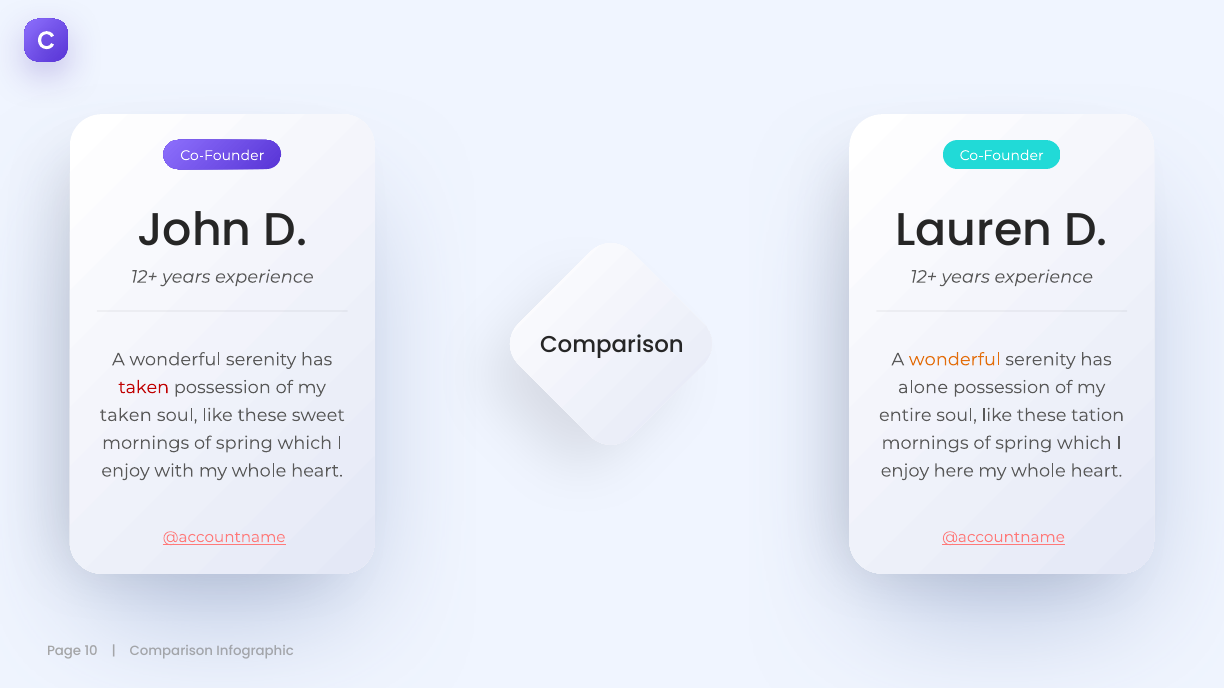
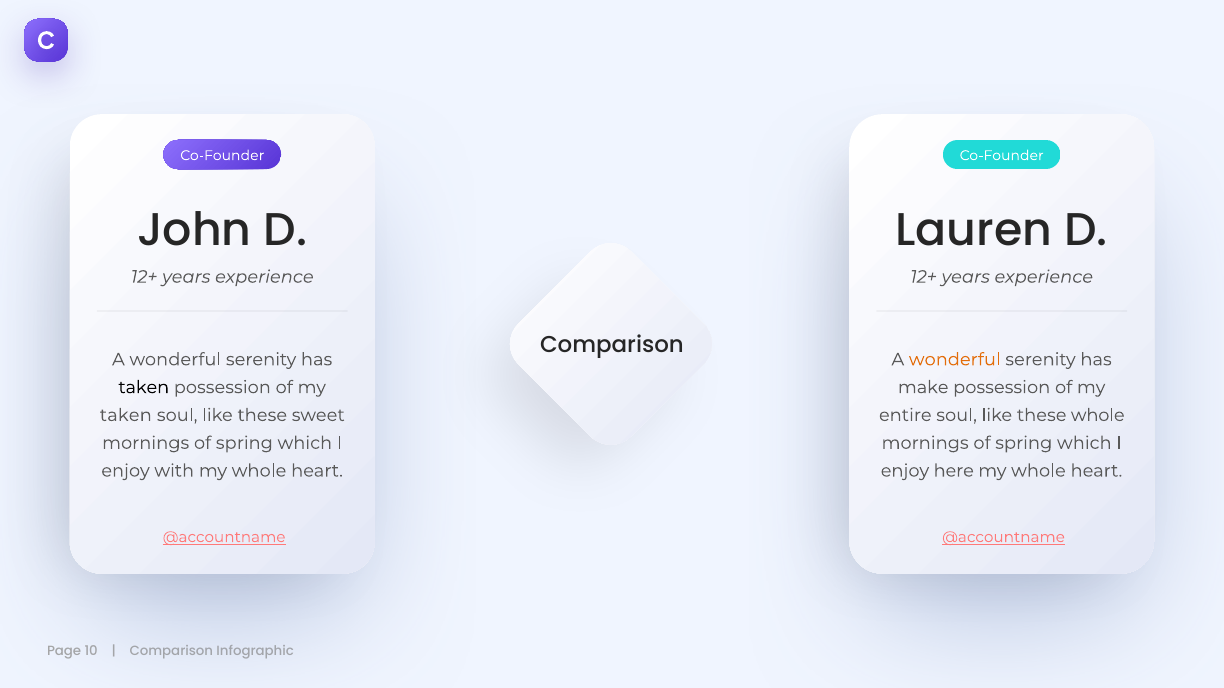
taken at (144, 388) colour: red -> black
alone: alone -> make
these tation: tation -> whole
